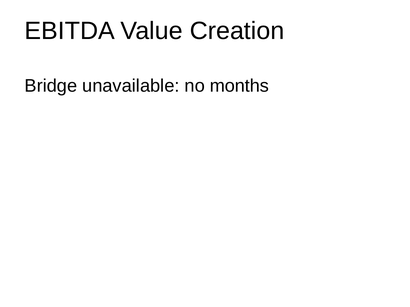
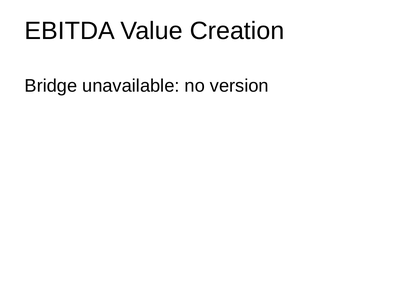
months: months -> version
